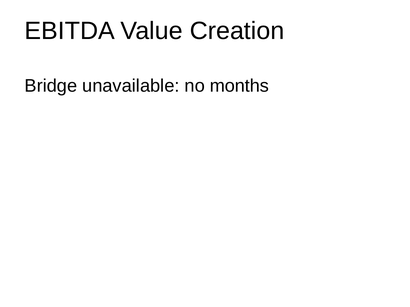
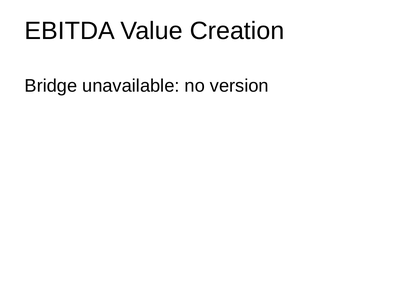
months: months -> version
